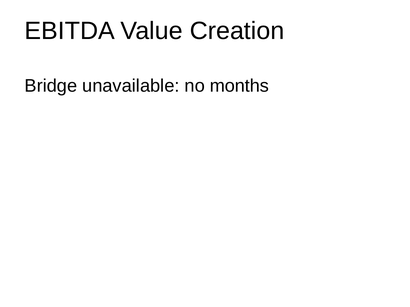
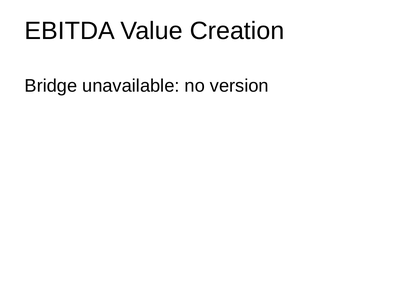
months: months -> version
